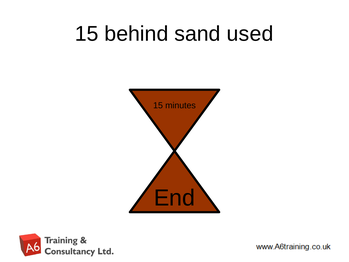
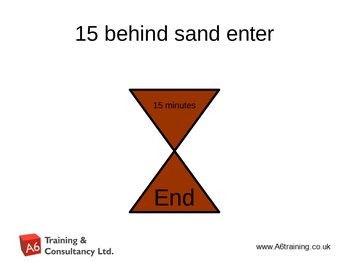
used: used -> enter
